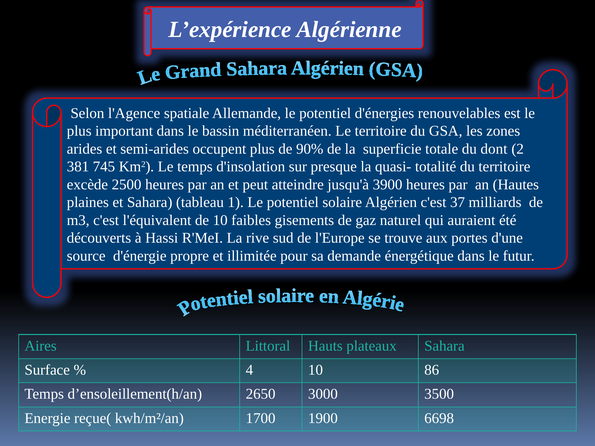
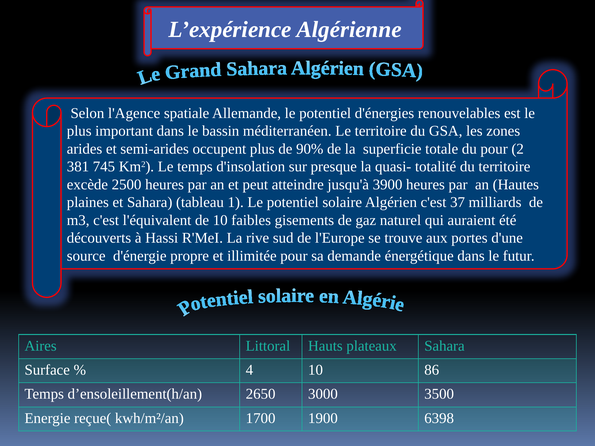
du dont: dont -> pour
6698: 6698 -> 6398
